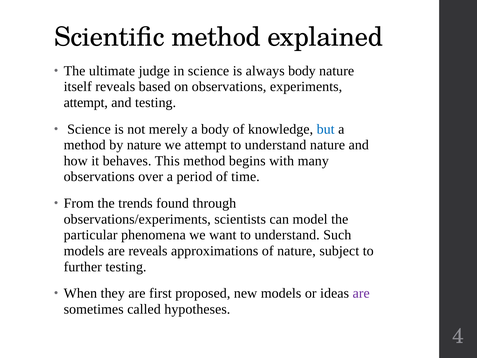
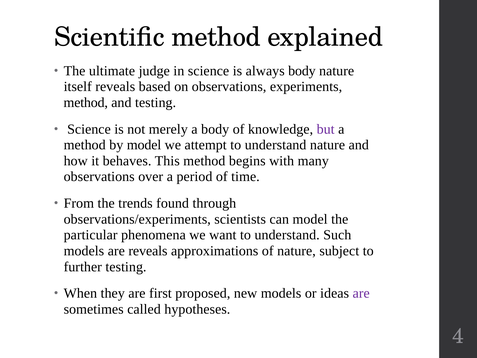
attempt at (86, 103): attempt -> method
but colour: blue -> purple
by nature: nature -> model
